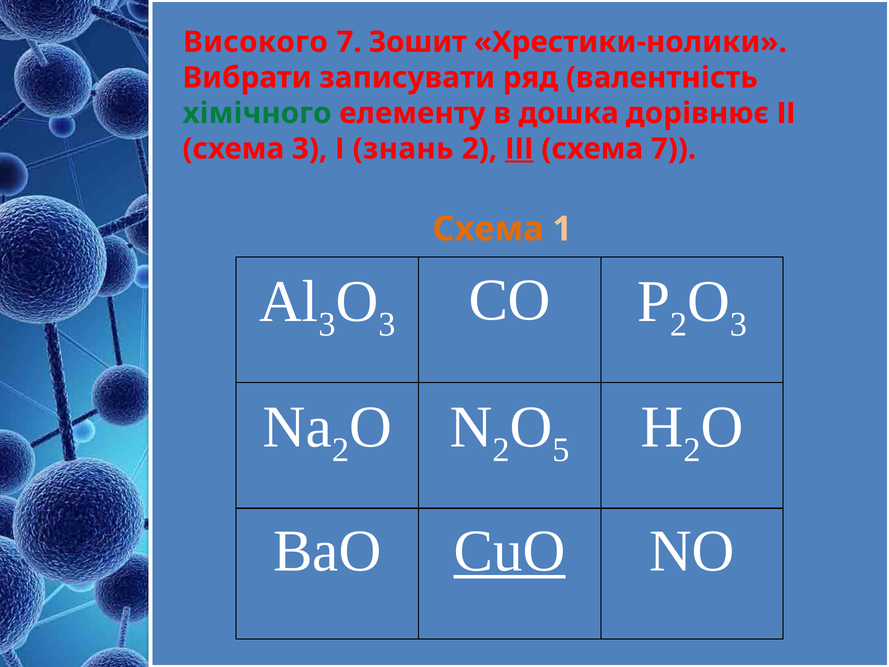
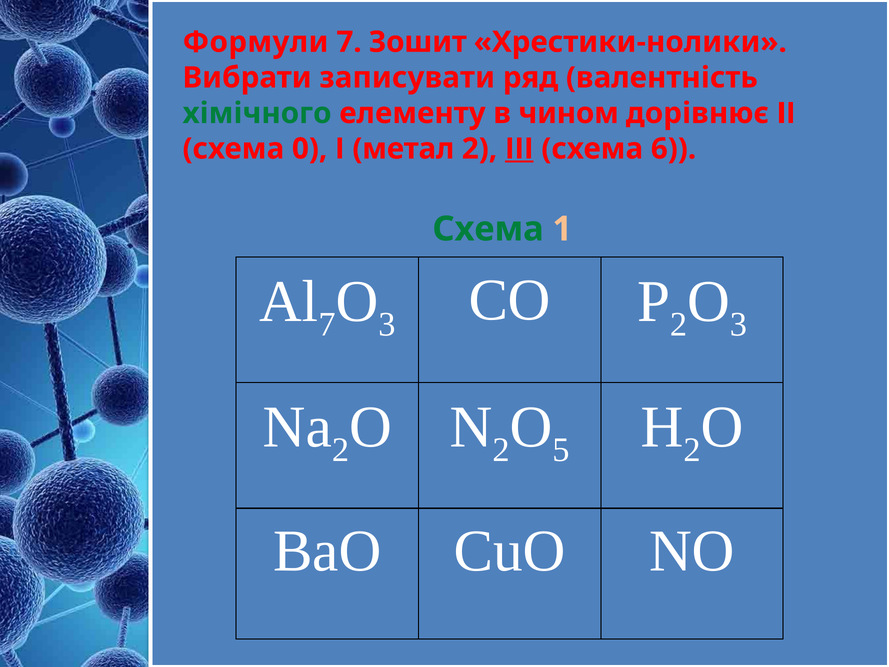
Високого: Високого -> Формули
дошка: дошка -> чином
схема 3: 3 -> 0
знань: знань -> метал
схема 7: 7 -> 6
Схема at (488, 229) colour: orange -> green
3 at (327, 324): 3 -> 7
CuO underline: present -> none
